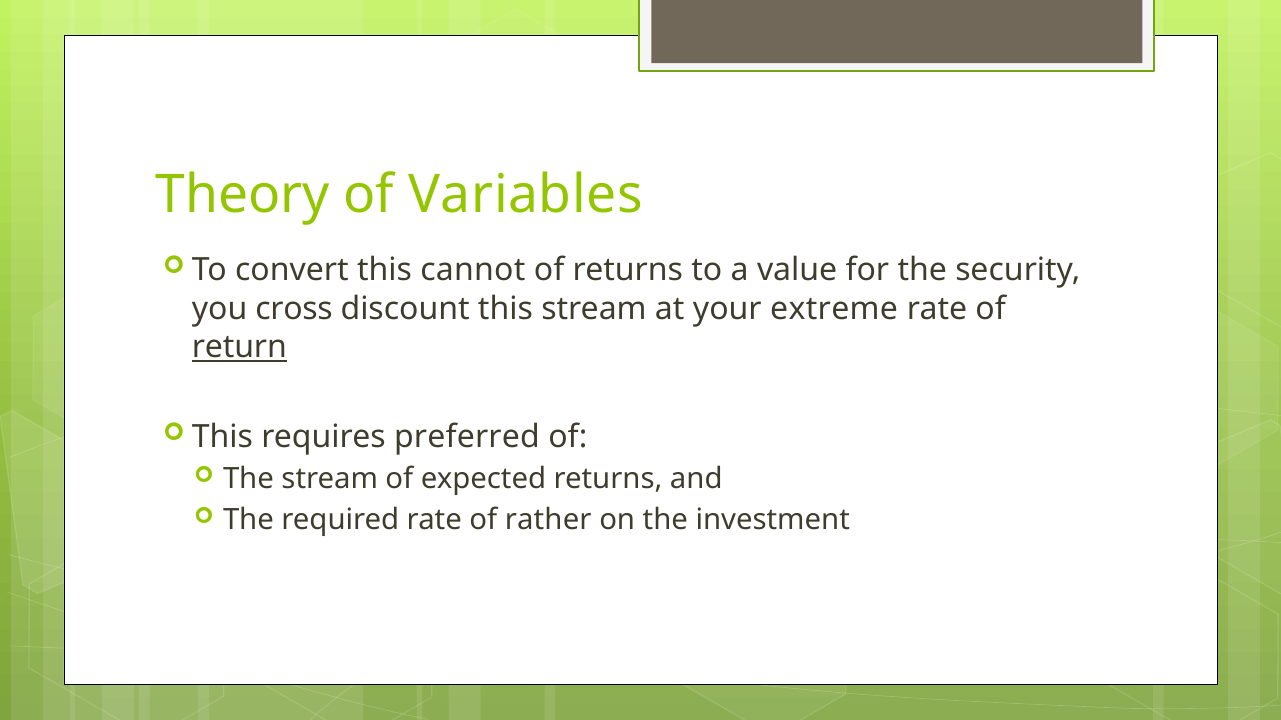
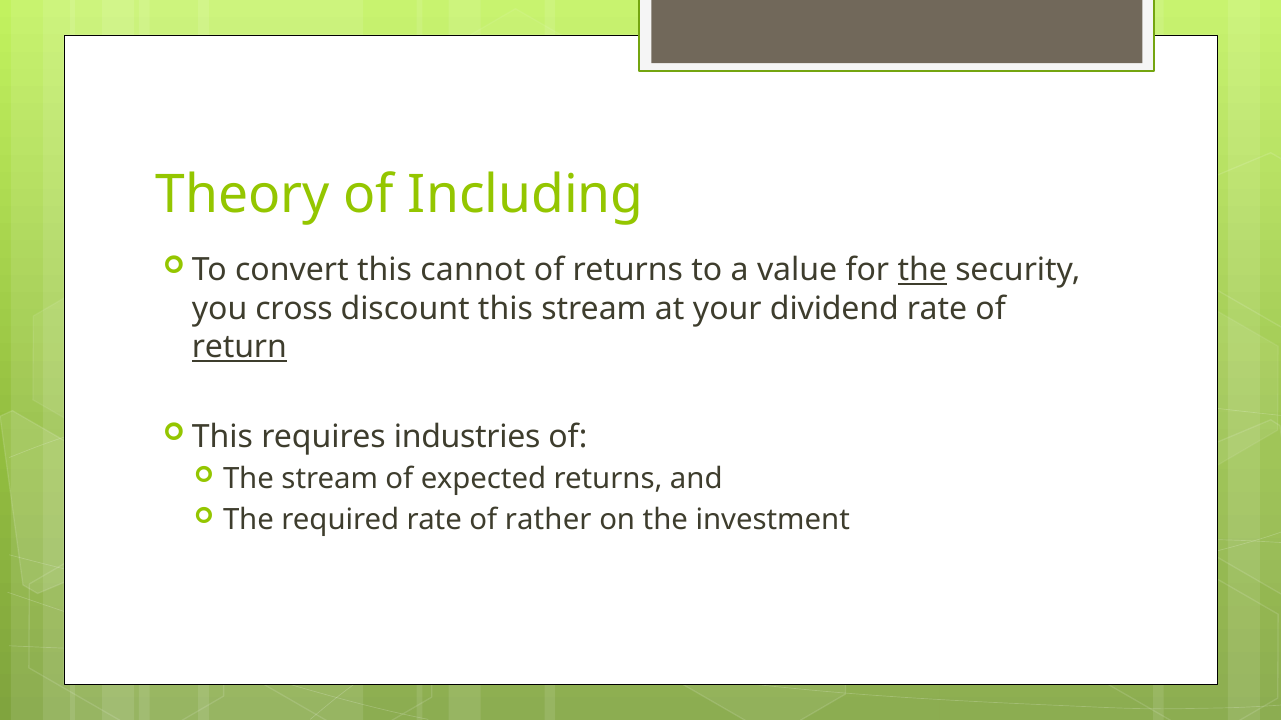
Variables: Variables -> Including
the at (922, 270) underline: none -> present
extreme: extreme -> dividend
preferred: preferred -> industries
